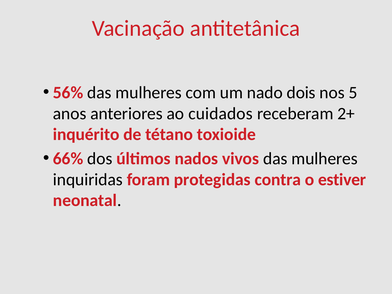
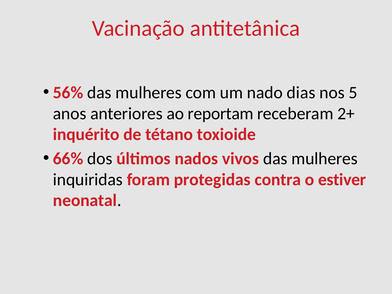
dois: dois -> dias
cuidados: cuidados -> reportam
